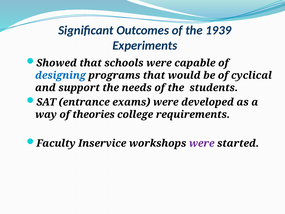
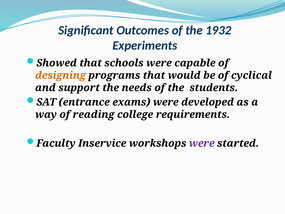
1939: 1939 -> 1932
designing colour: blue -> orange
theories: theories -> reading
